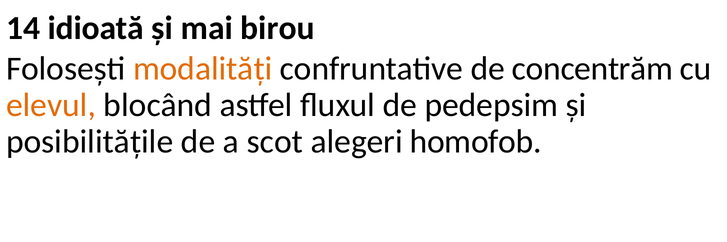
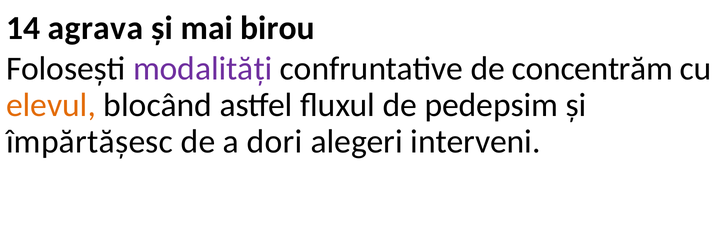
idioată: idioată -> agrava
modalități colour: orange -> purple
posibilitățile: posibilitățile -> împărtășesc
scot: scot -> dori
homofob: homofob -> interveni
